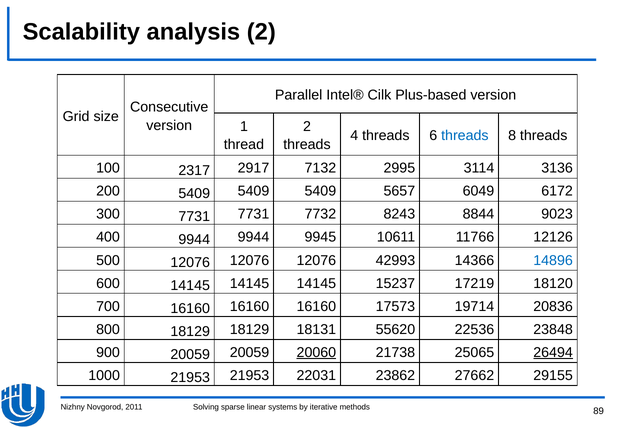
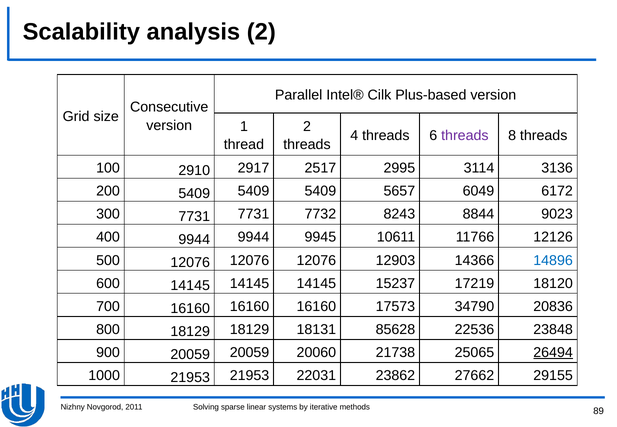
threads at (465, 136) colour: blue -> purple
2317: 2317 -> 2910
7132: 7132 -> 2517
42993: 42993 -> 12903
19714: 19714 -> 34790
55620: 55620 -> 85628
20060 underline: present -> none
